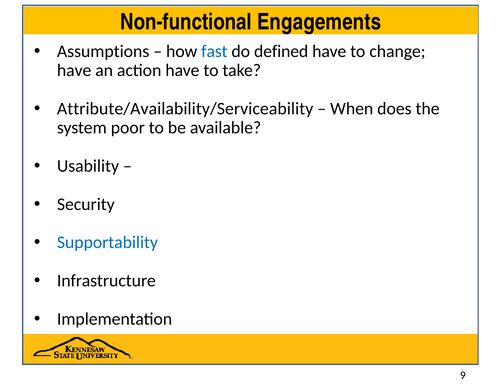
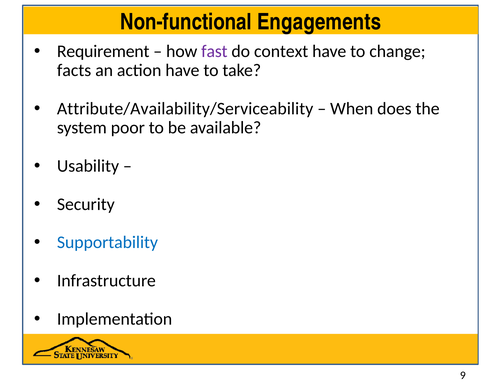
Assumptions: Assumptions -> Requirement
fast colour: blue -> purple
defined: defined -> context
have at (74, 70): have -> facts
